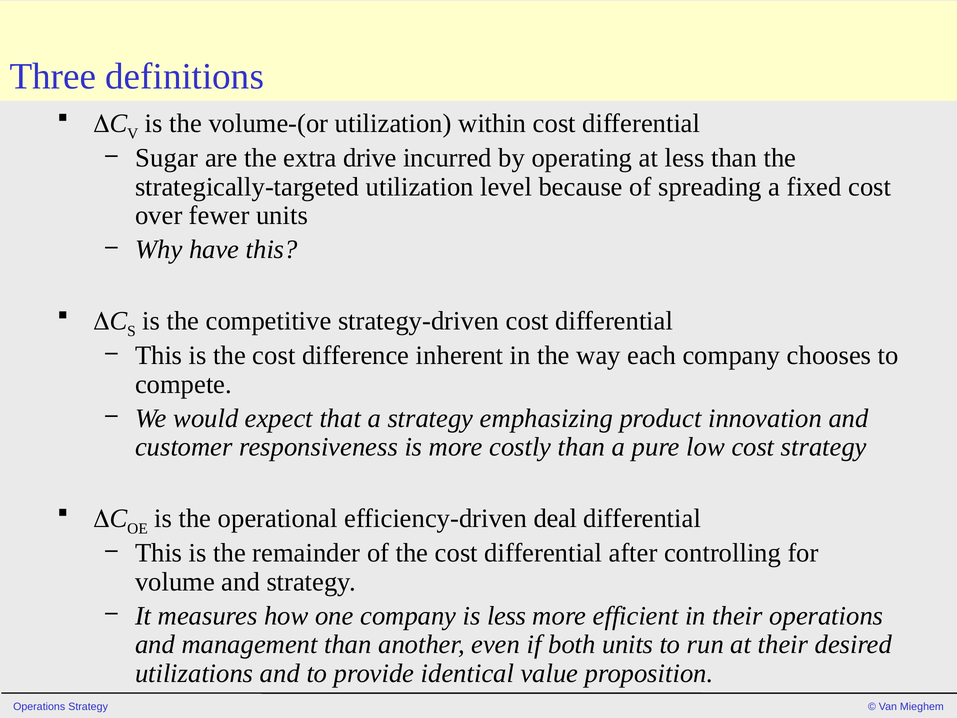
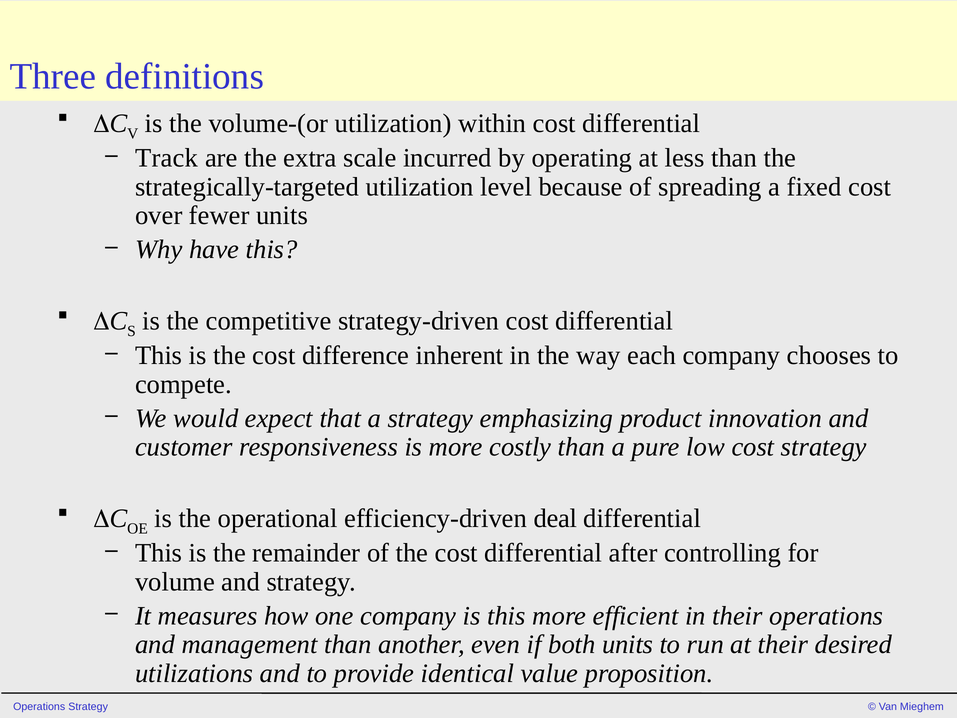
Sugar: Sugar -> Track
drive: drive -> scale
is less: less -> this
